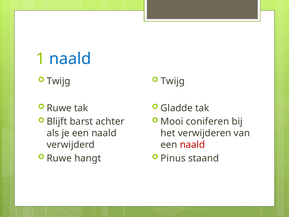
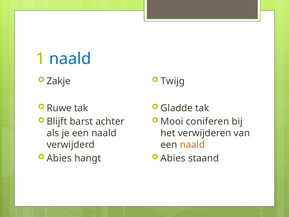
Twijg at (59, 81): Twijg -> Zakje
naald at (192, 145) colour: red -> orange
Ruwe at (59, 158): Ruwe -> Abies
Pinus at (173, 158): Pinus -> Abies
